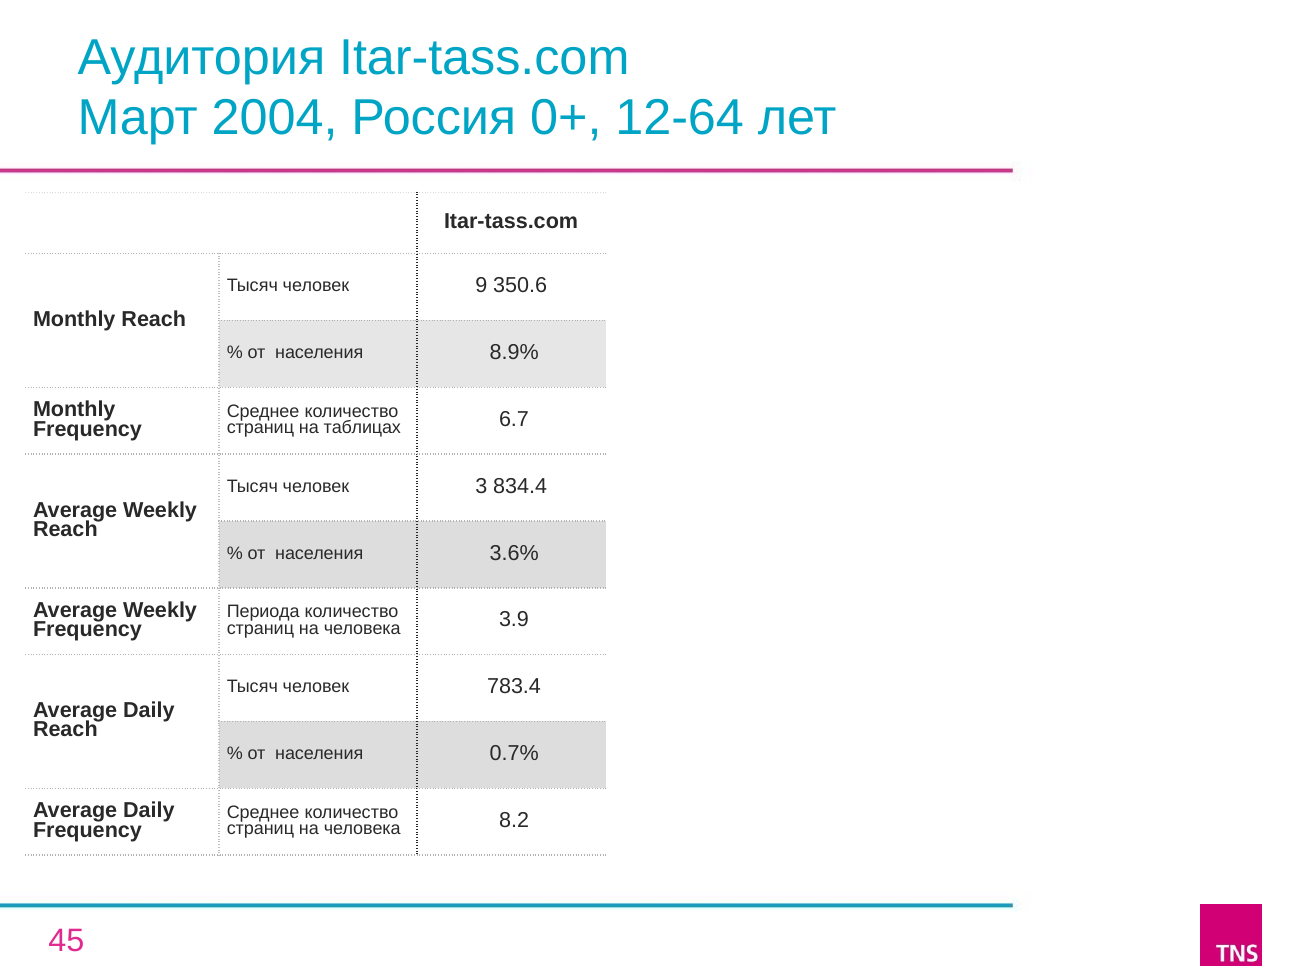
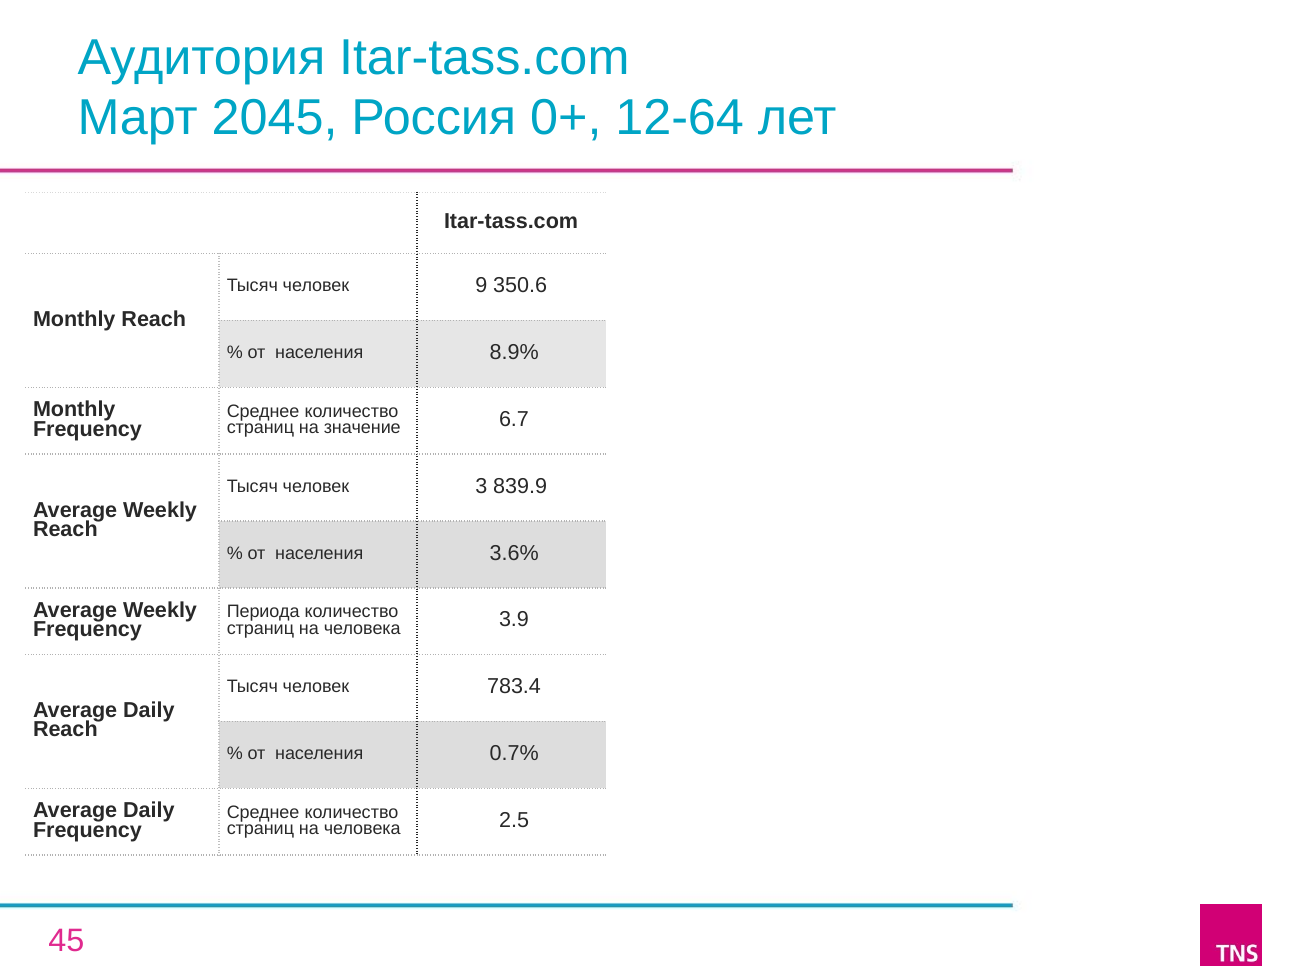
2004: 2004 -> 2045
таблицах: таблицах -> значение
834.4: 834.4 -> 839.9
8.2: 8.2 -> 2.5
